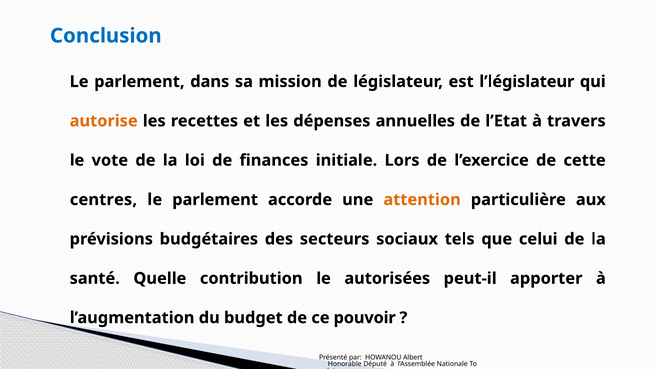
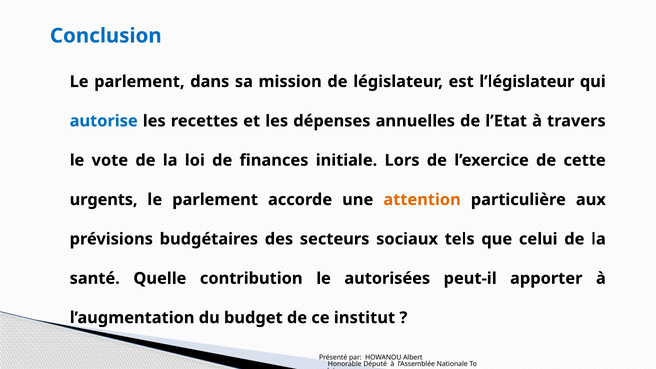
autorise colour: orange -> blue
centres: centres -> urgents
pouvoir: pouvoir -> institut
